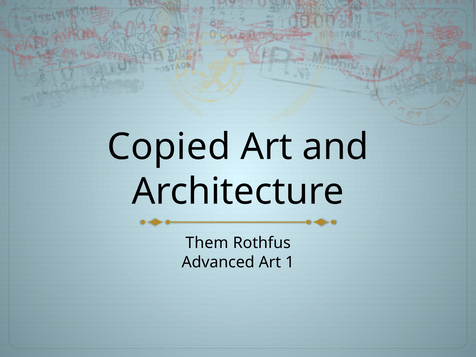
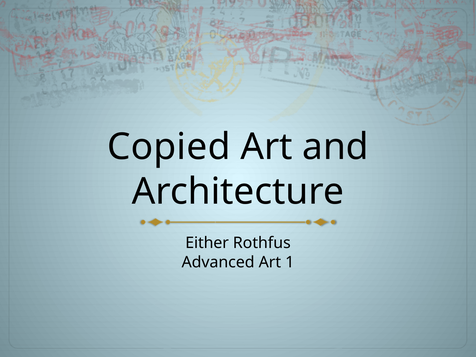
Them: Them -> Either
